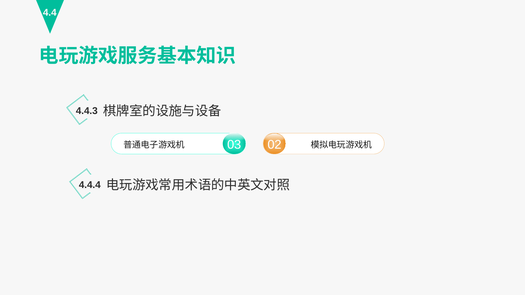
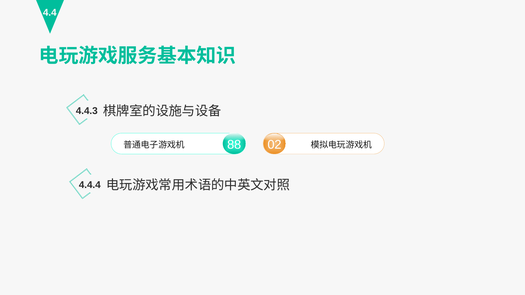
03: 03 -> 88
